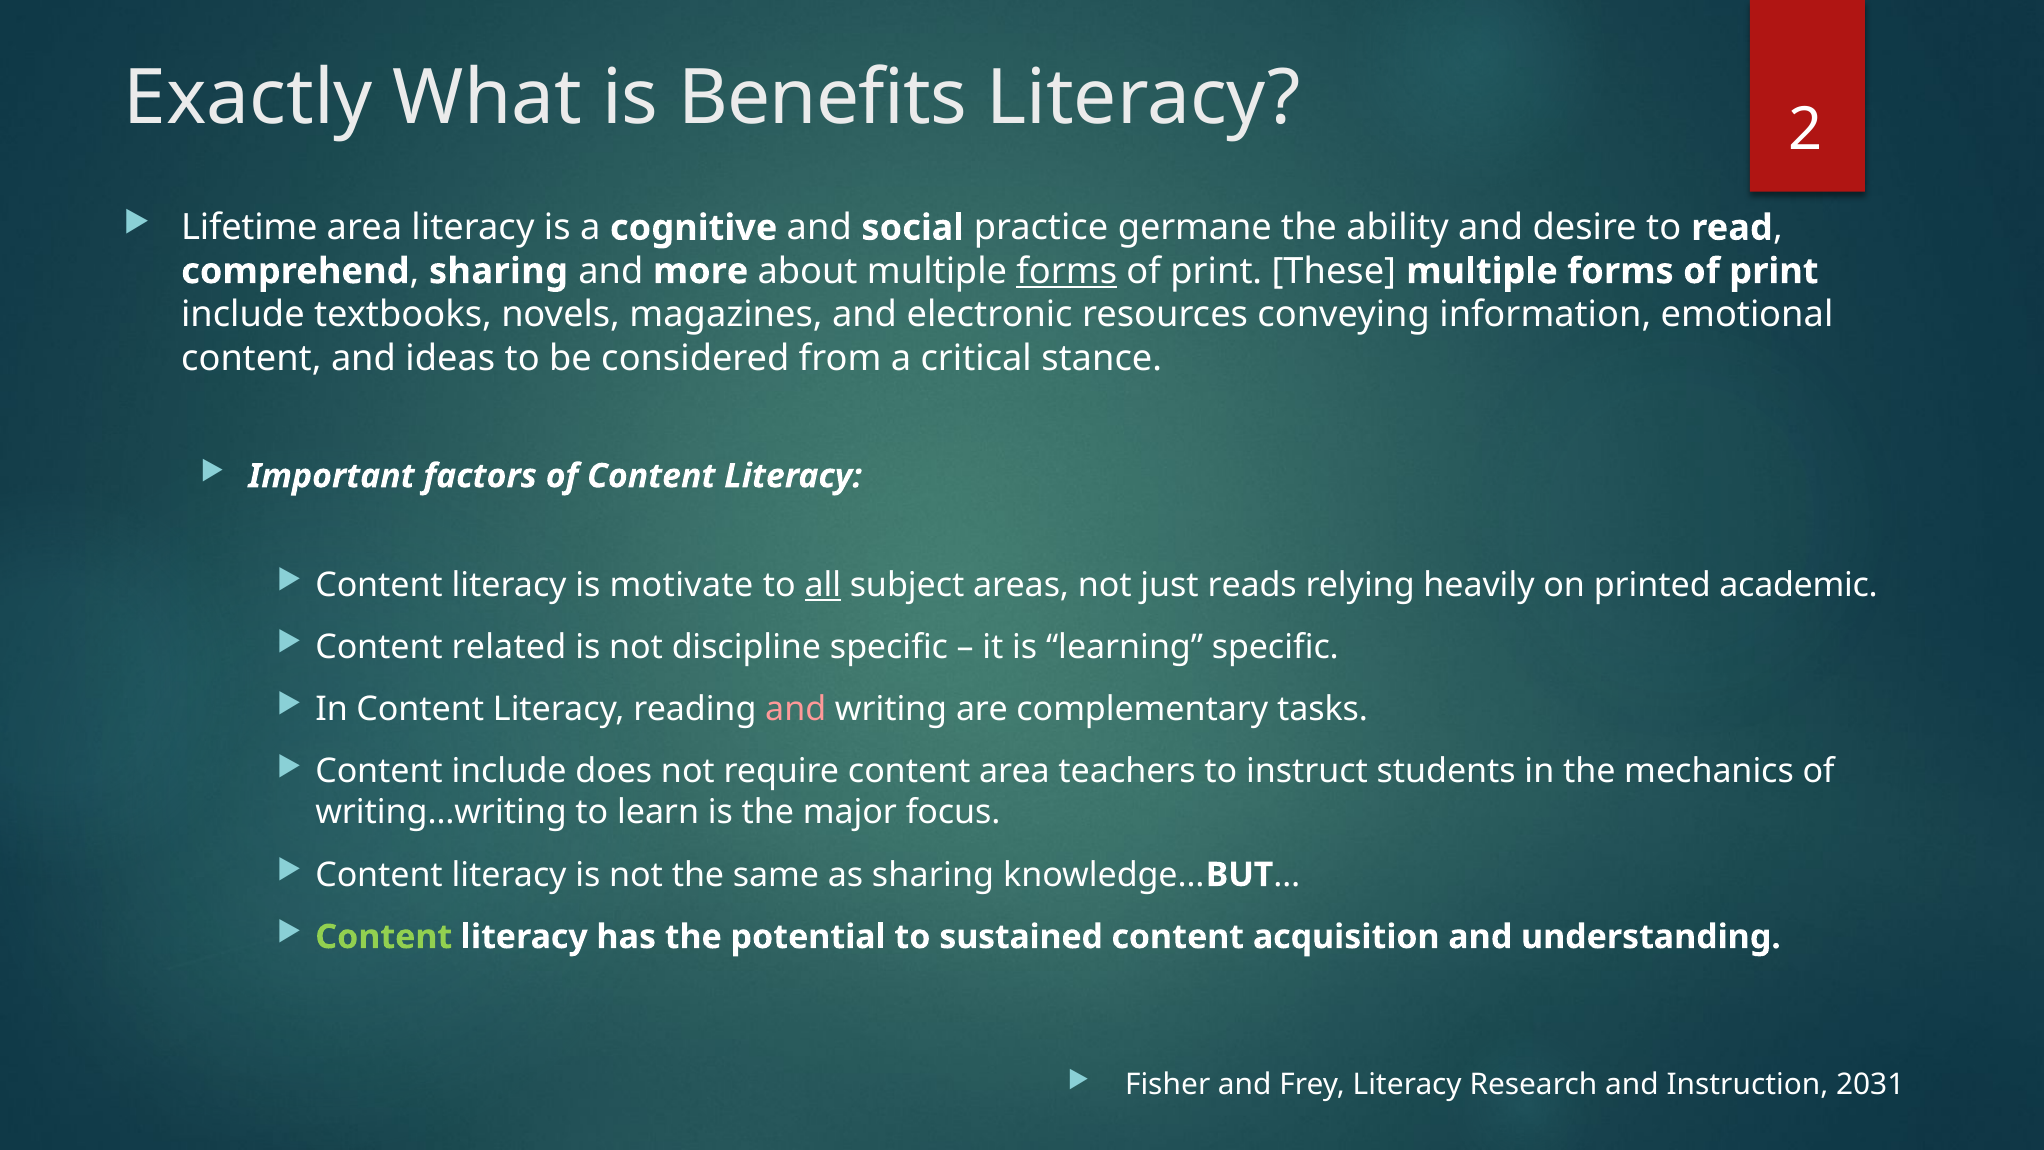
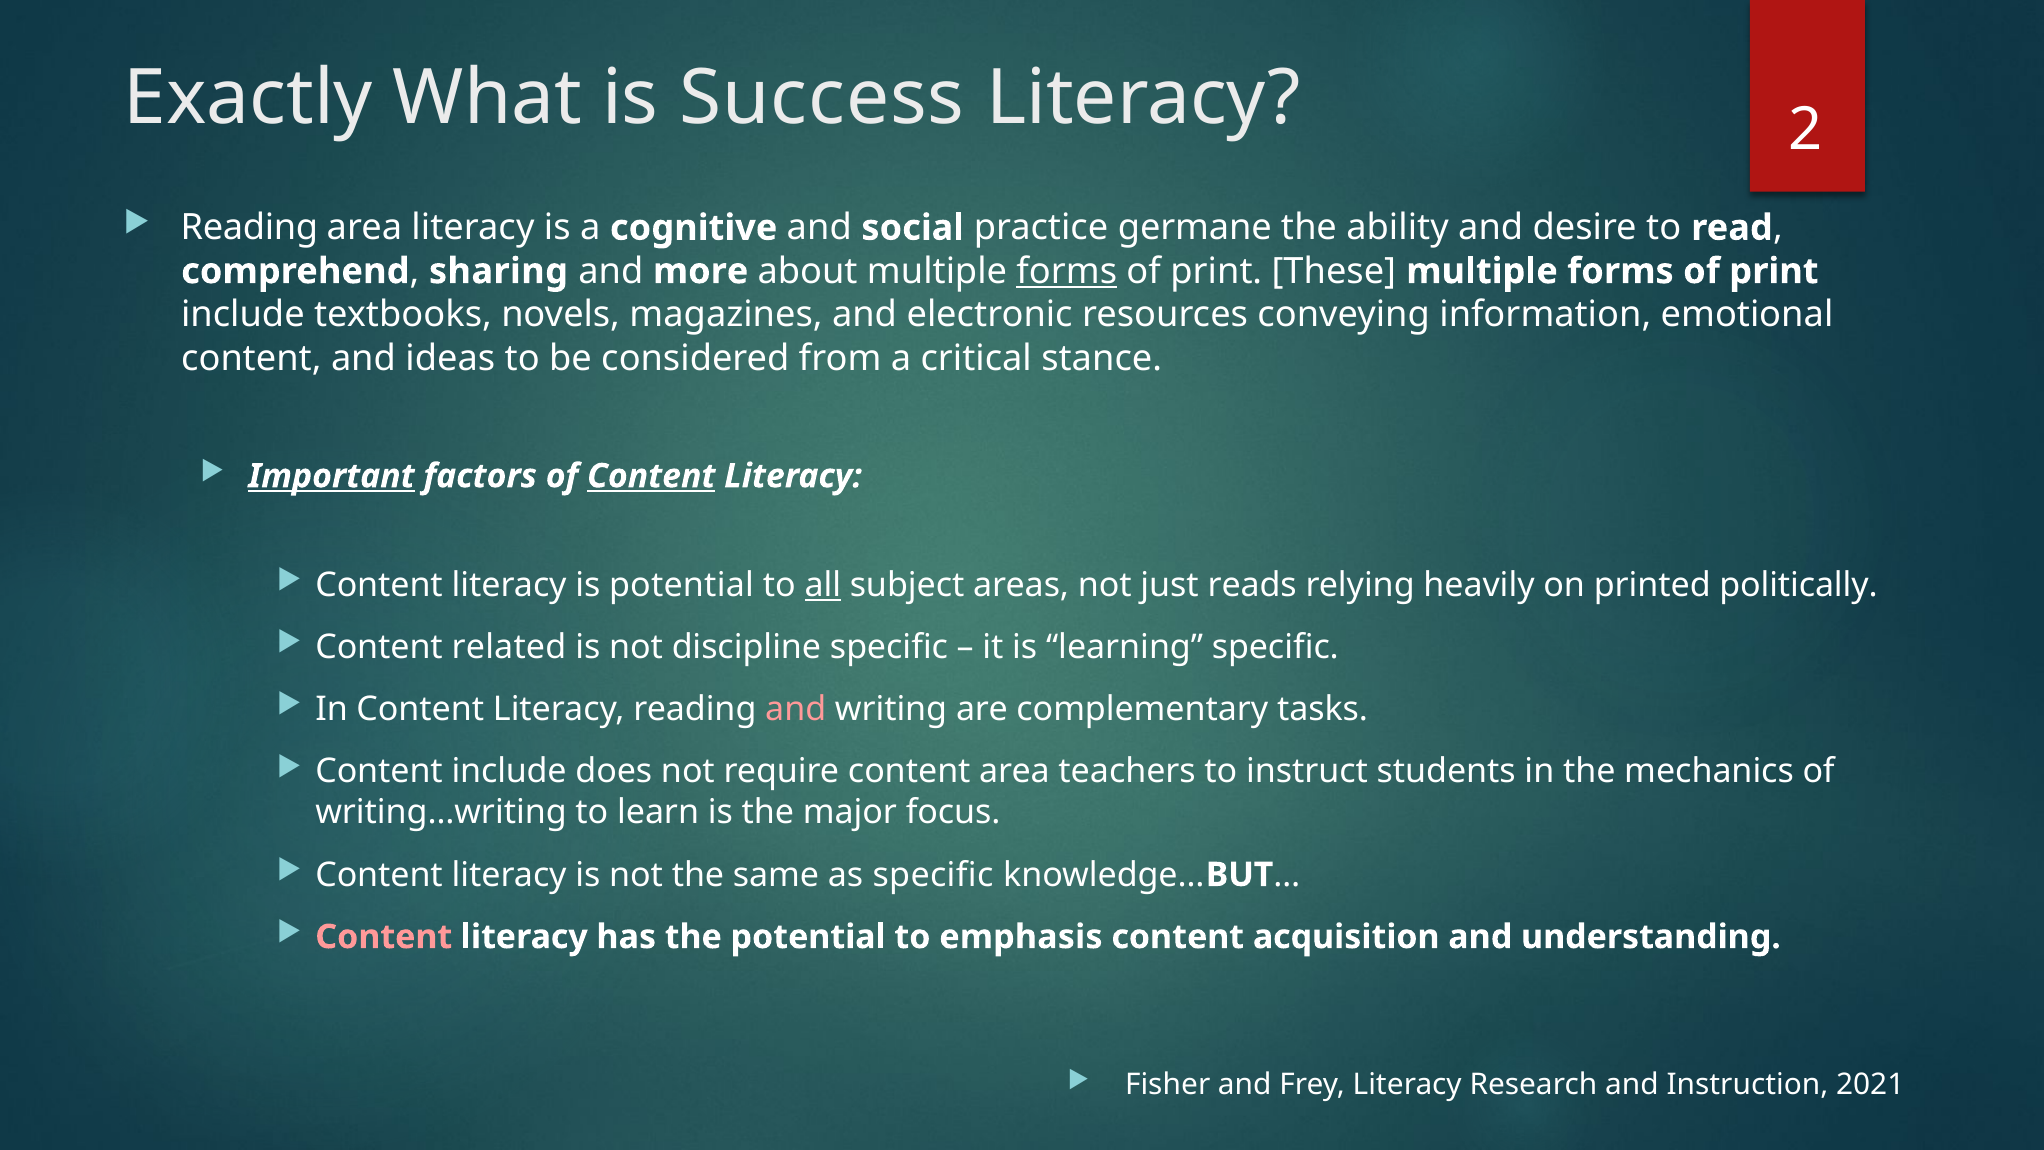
Benefits: Benefits -> Success
Lifetime at (249, 228): Lifetime -> Reading
Important underline: none -> present
Content at (651, 476) underline: none -> present
is motivate: motivate -> potential
academic: academic -> politically
as sharing: sharing -> specific
Content at (384, 937) colour: light green -> pink
sustained: sustained -> emphasis
2031: 2031 -> 2021
